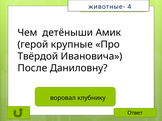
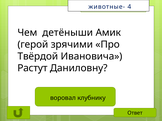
крупные: крупные -> зрячими
После: После -> Растут
